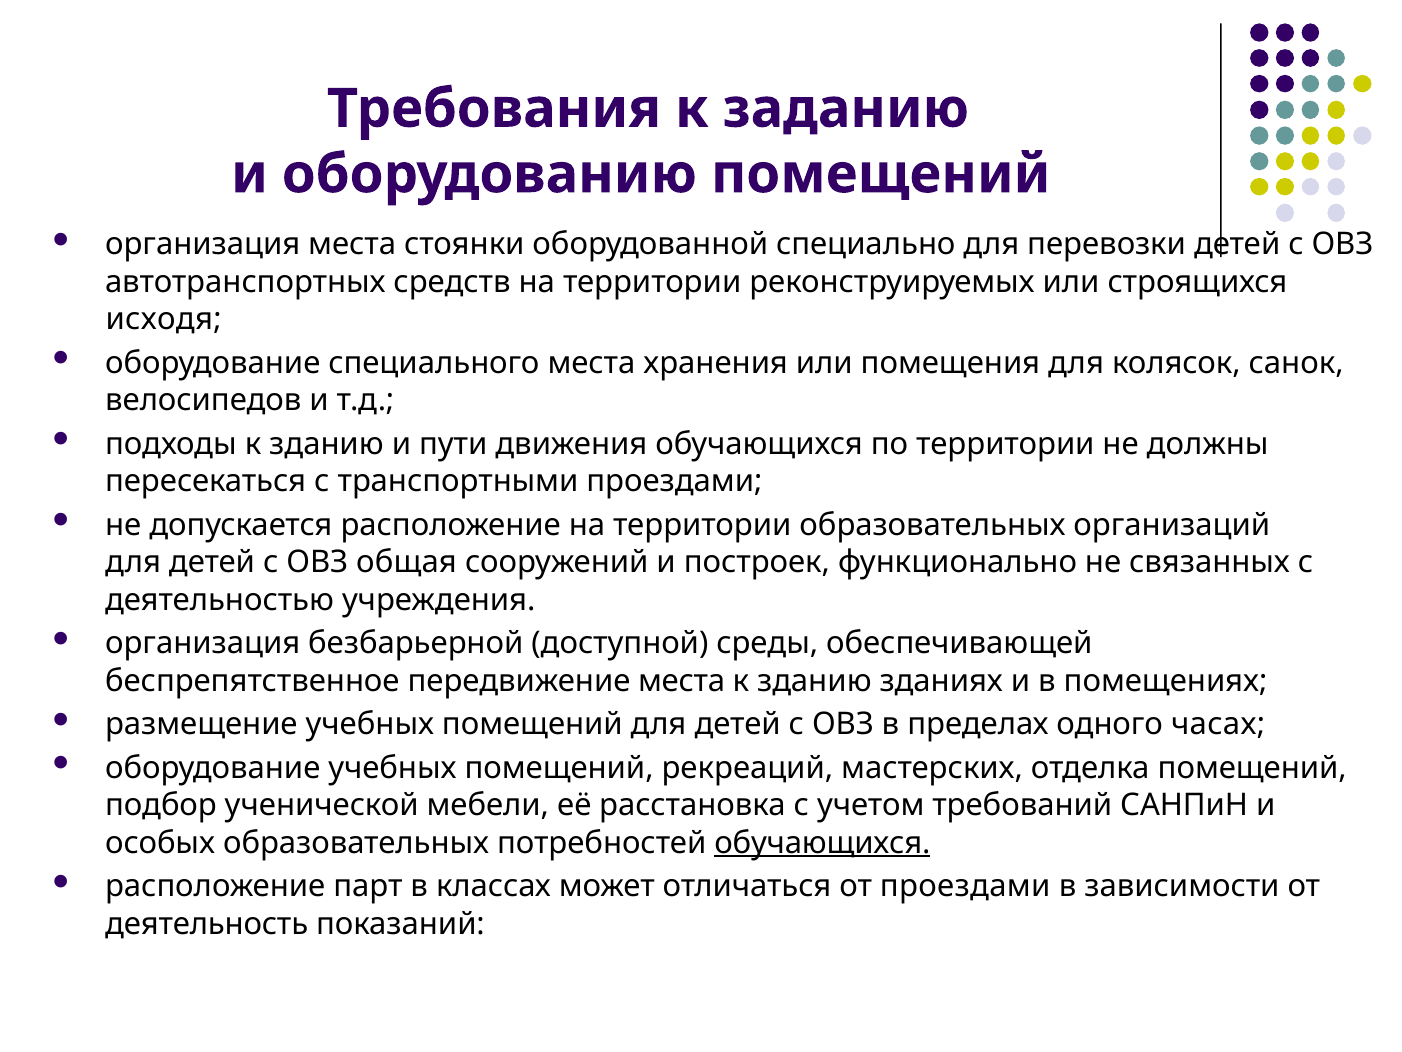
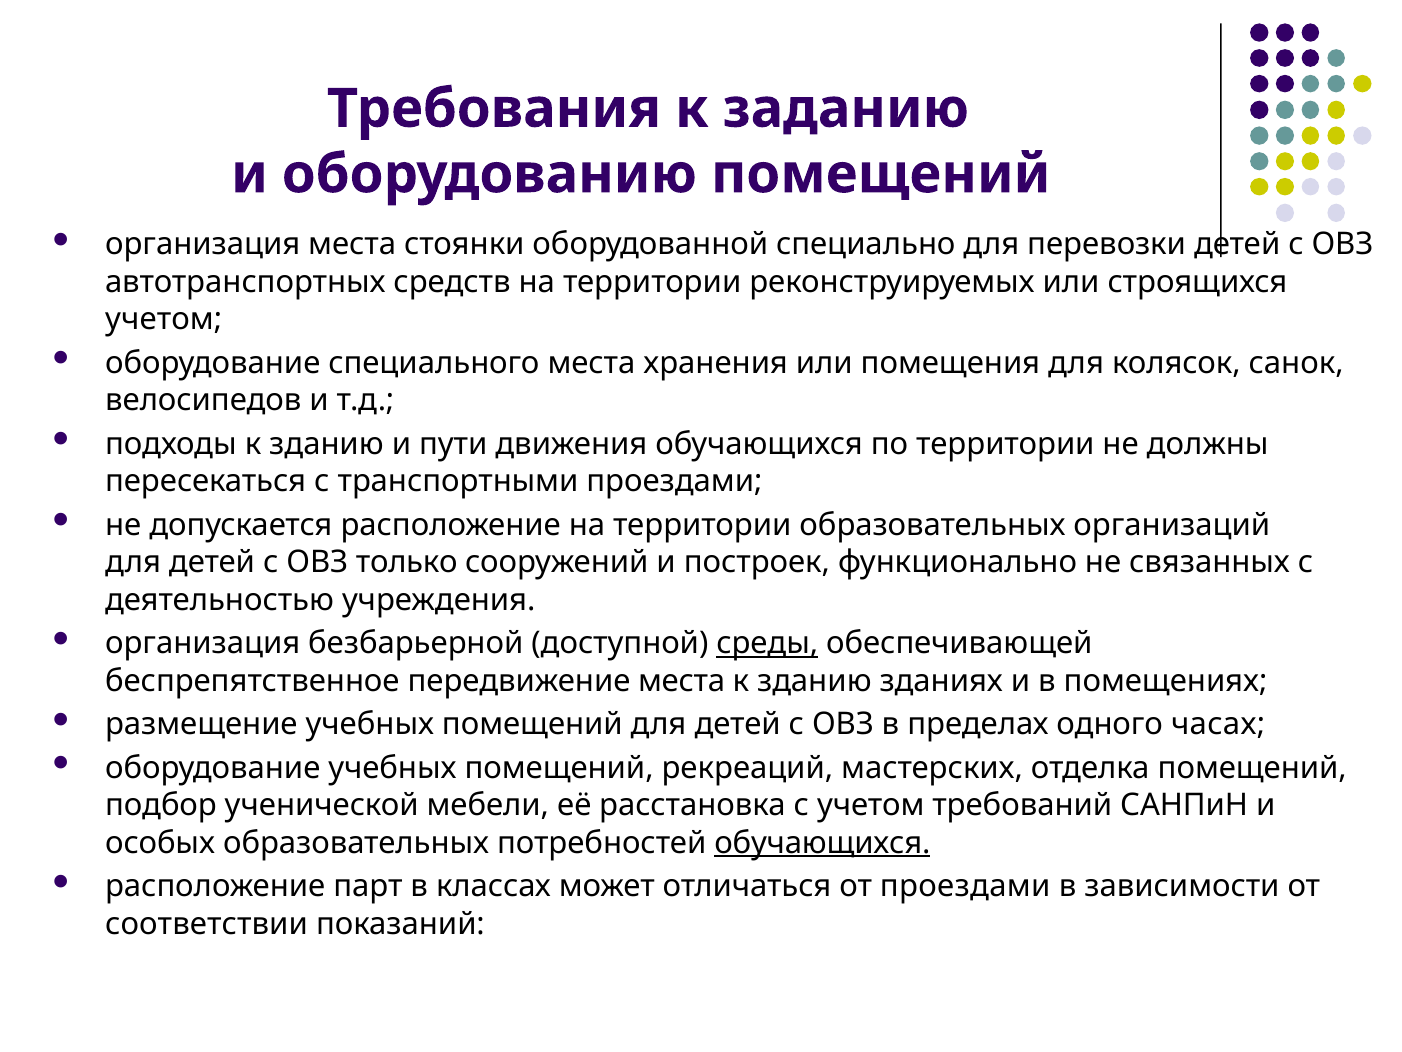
исходя at (164, 319): исходя -> учетом
общая: общая -> только
среды underline: none -> present
деятельность: деятельность -> соответствии
